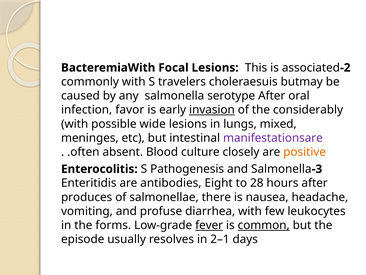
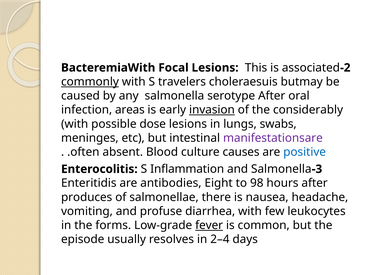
commonly underline: none -> present
favor: favor -> areas
wide: wide -> dose
mixed: mixed -> swabs
closely: closely -> causes
positive colour: orange -> blue
Pathogenesis: Pathogenesis -> Inflammation
28: 28 -> 98
common underline: present -> none
2–1: 2–1 -> 2–4
